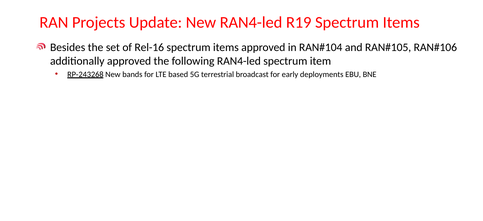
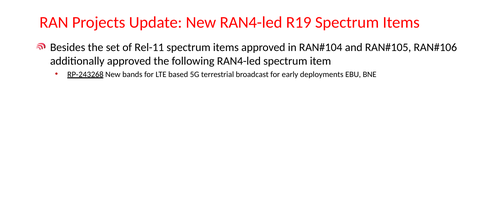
Rel-16: Rel-16 -> Rel-11
